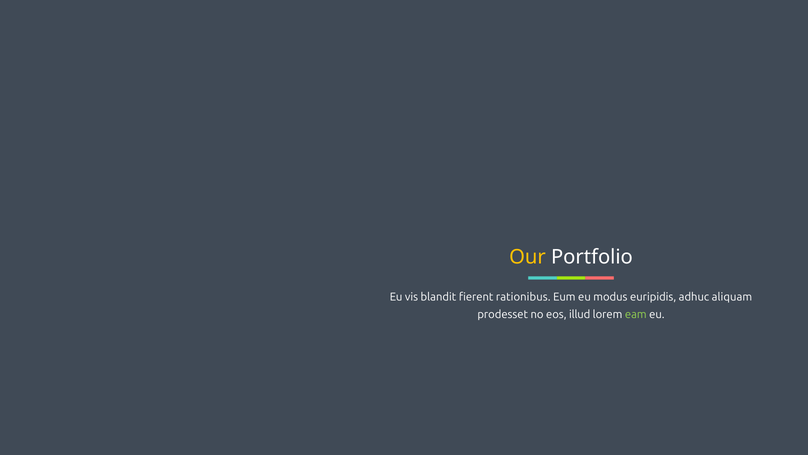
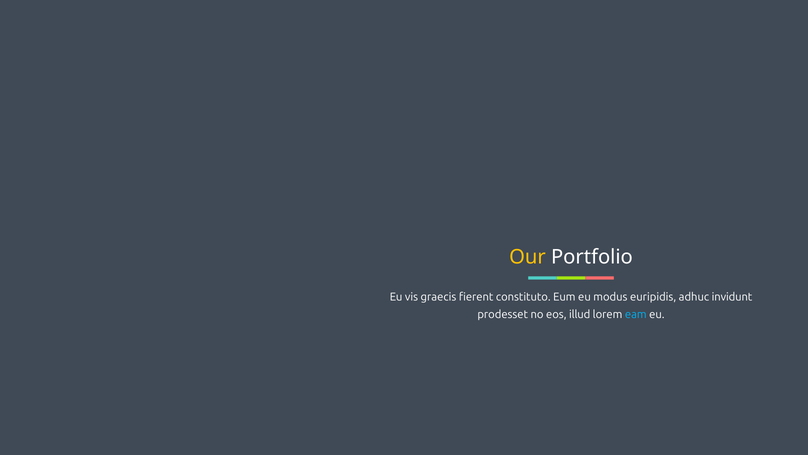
blandit: blandit -> graecis
rationibus: rationibus -> constituto
aliquam: aliquam -> invidunt
eam colour: light green -> light blue
